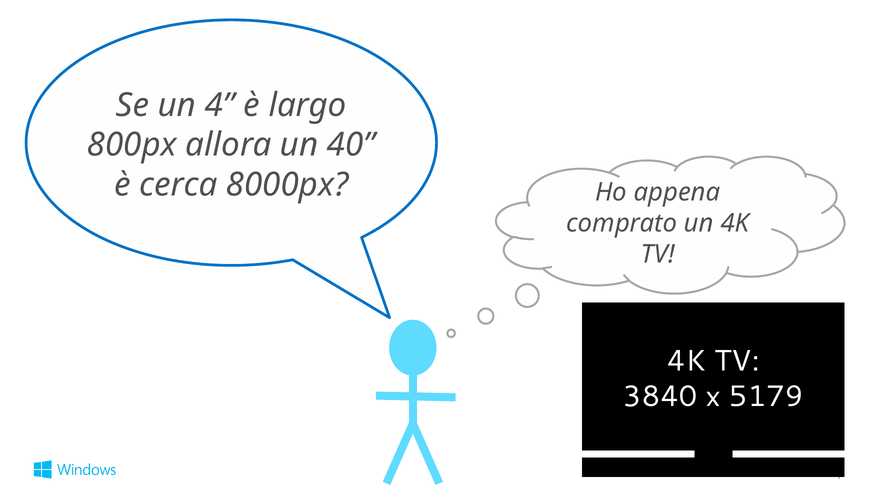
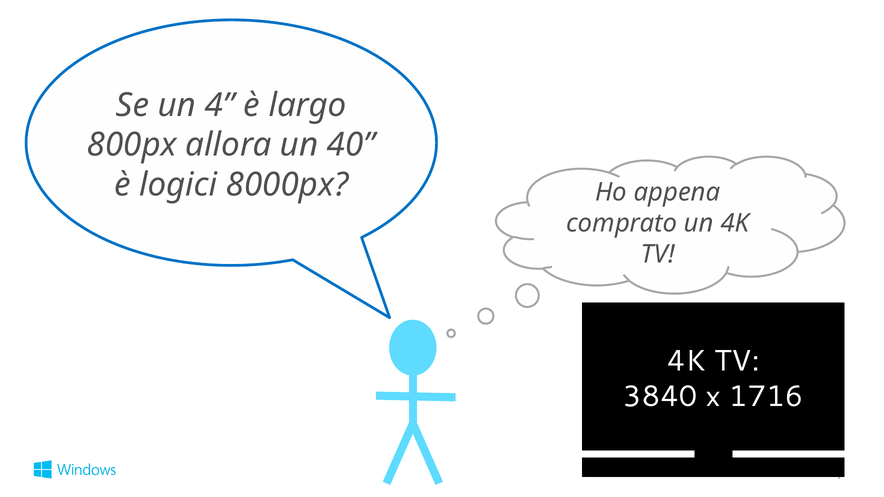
cerca: cerca -> logici
5179: 5179 -> 1716
